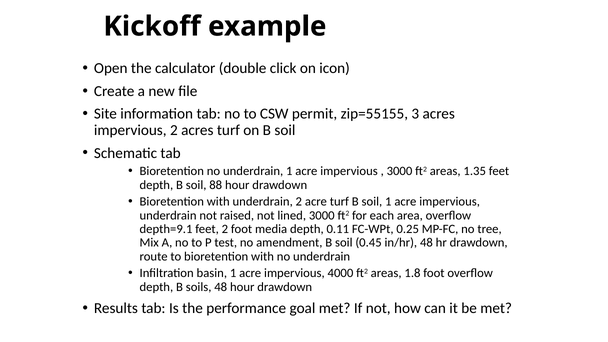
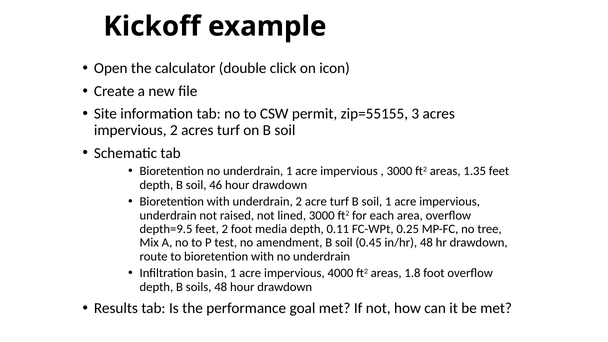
88: 88 -> 46
depth=9.1: depth=9.1 -> depth=9.5
